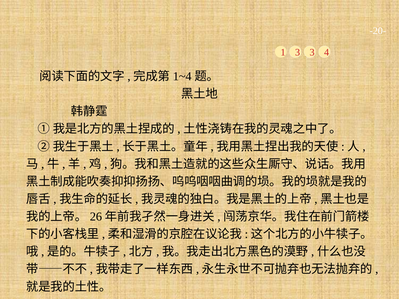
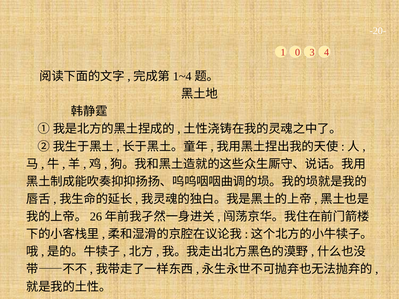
1 3: 3 -> 0
